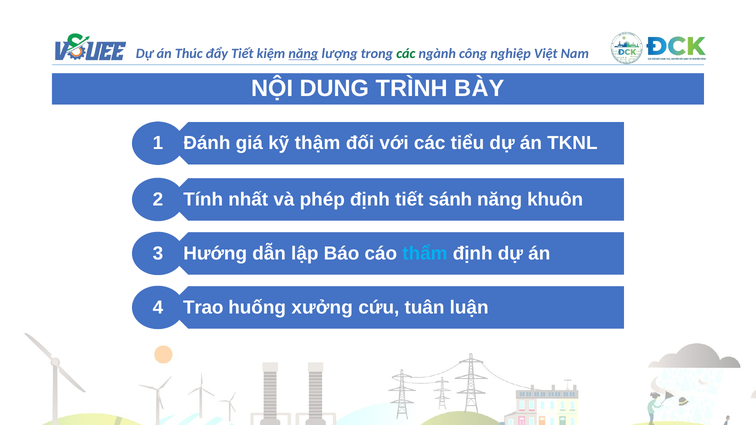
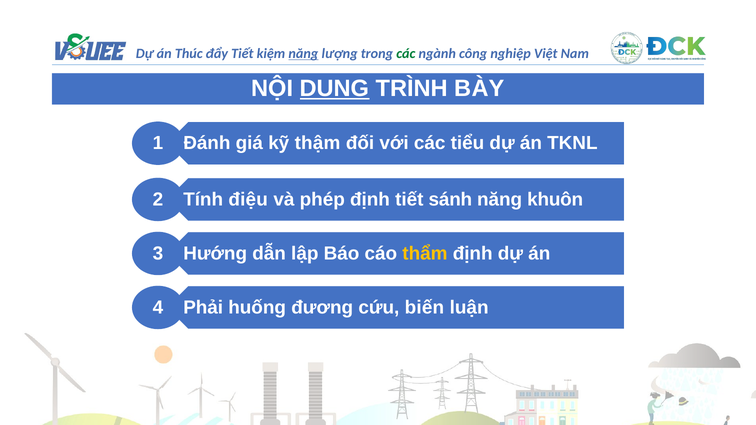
DUNG underline: none -> present
nhất: nhất -> điệu
thẩm colour: light blue -> yellow
Trao: Trao -> Phải
xưởng: xưởng -> đương
tuân: tuân -> biến
